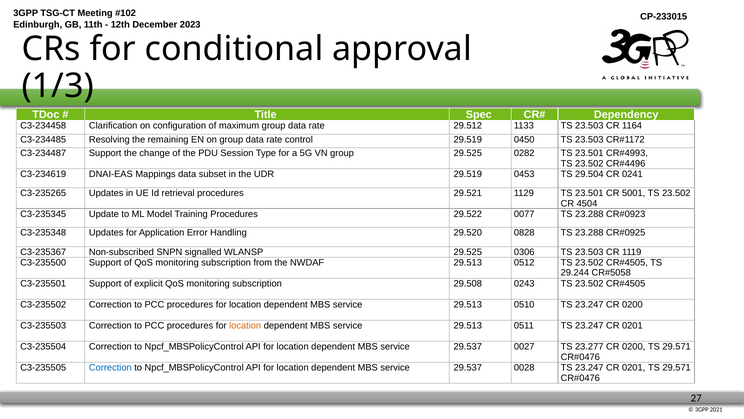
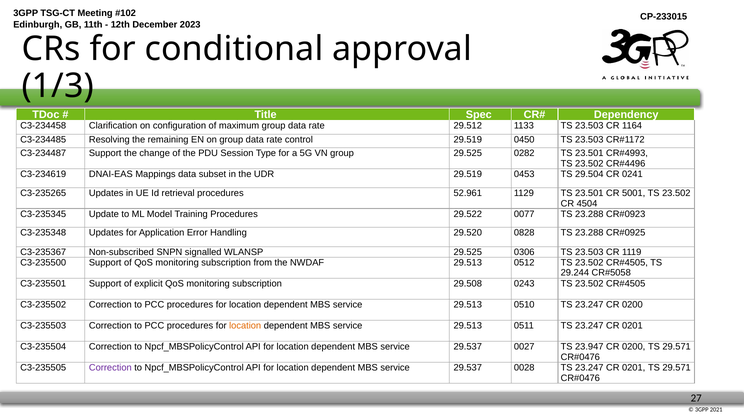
29.521: 29.521 -> 52.961
23.277: 23.277 -> 23.947
Correction at (110, 367) colour: blue -> purple
